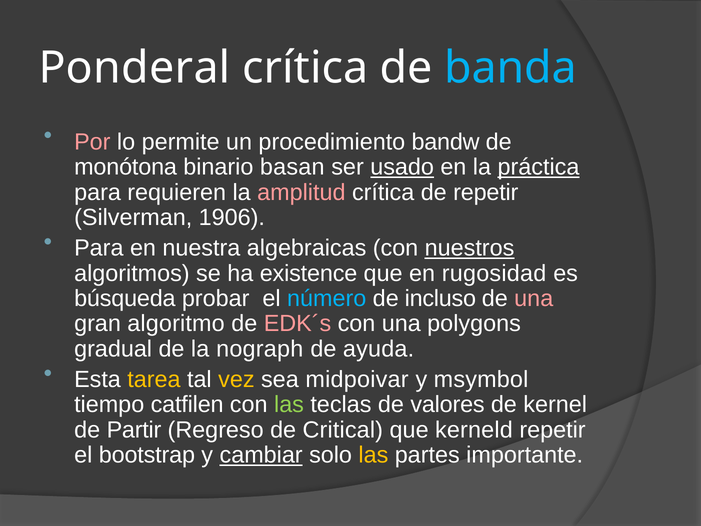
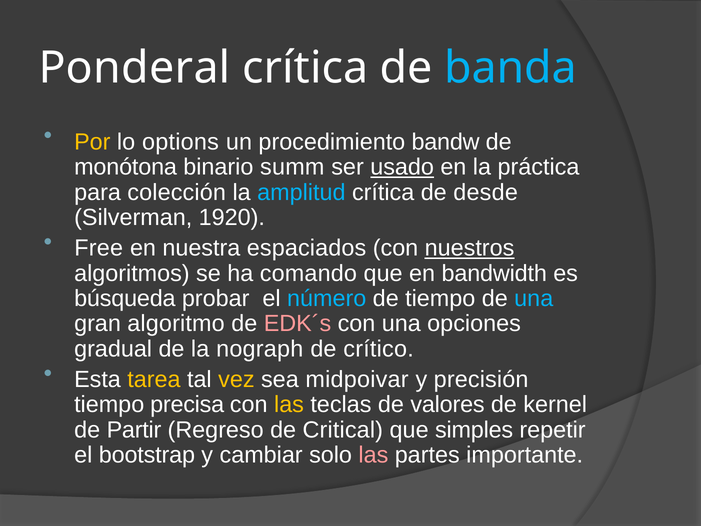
Por colour: pink -> yellow
permite: permite -> options
basan: basan -> summ
práctica underline: present -> none
requieren: requieren -> colección
amplitud colour: pink -> light blue
de repetir: repetir -> desde
1906: 1906 -> 1920
Para at (99, 248): Para -> Free
algebraicas: algebraicas -> espaciados
existence: existence -> comando
rugosidad: rugosidad -> bandwidth
de incluso: incluso -> tiempo
una at (534, 298) colour: pink -> light blue
polygons: polygons -> opciones
ayuda: ayuda -> crítico
msymbol: msymbol -> precisión
catfilen: catfilen -> precisa
las at (289, 405) colour: light green -> yellow
kerneld: kerneld -> simples
cambiar underline: present -> none
las at (373, 455) colour: yellow -> pink
